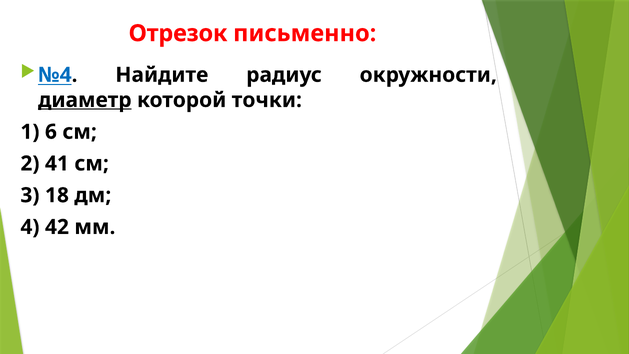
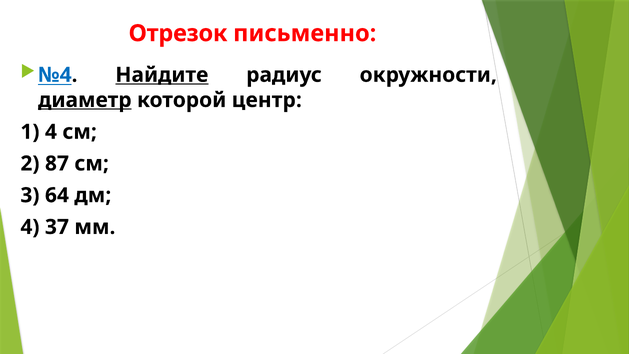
Найдите underline: none -> present
точки: точки -> центр
1 6: 6 -> 4
41: 41 -> 87
18: 18 -> 64
42: 42 -> 37
